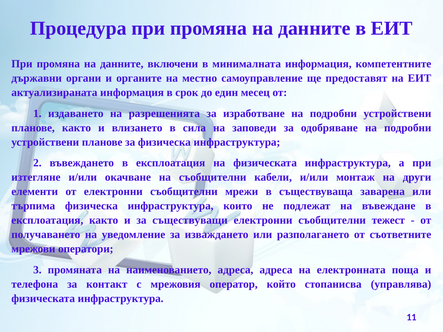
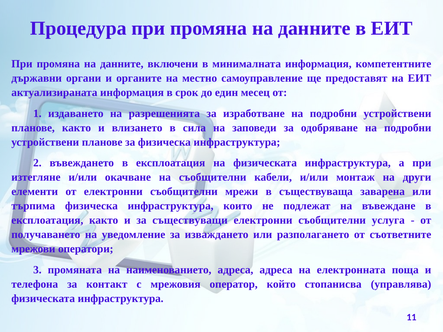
тежест: тежест -> услуга
